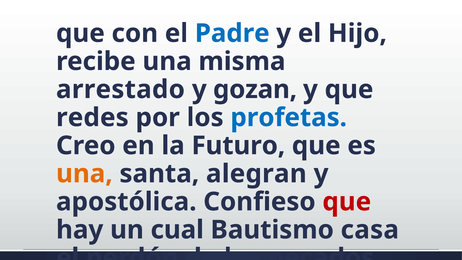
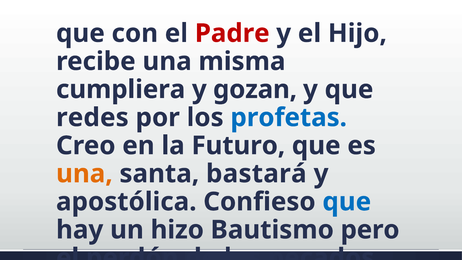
Padre colour: blue -> red
arrestado: arrestado -> cumpliera
alegran: alegran -> bastará
que at (347, 202) colour: red -> blue
cual: cual -> hizo
casa: casa -> pero
